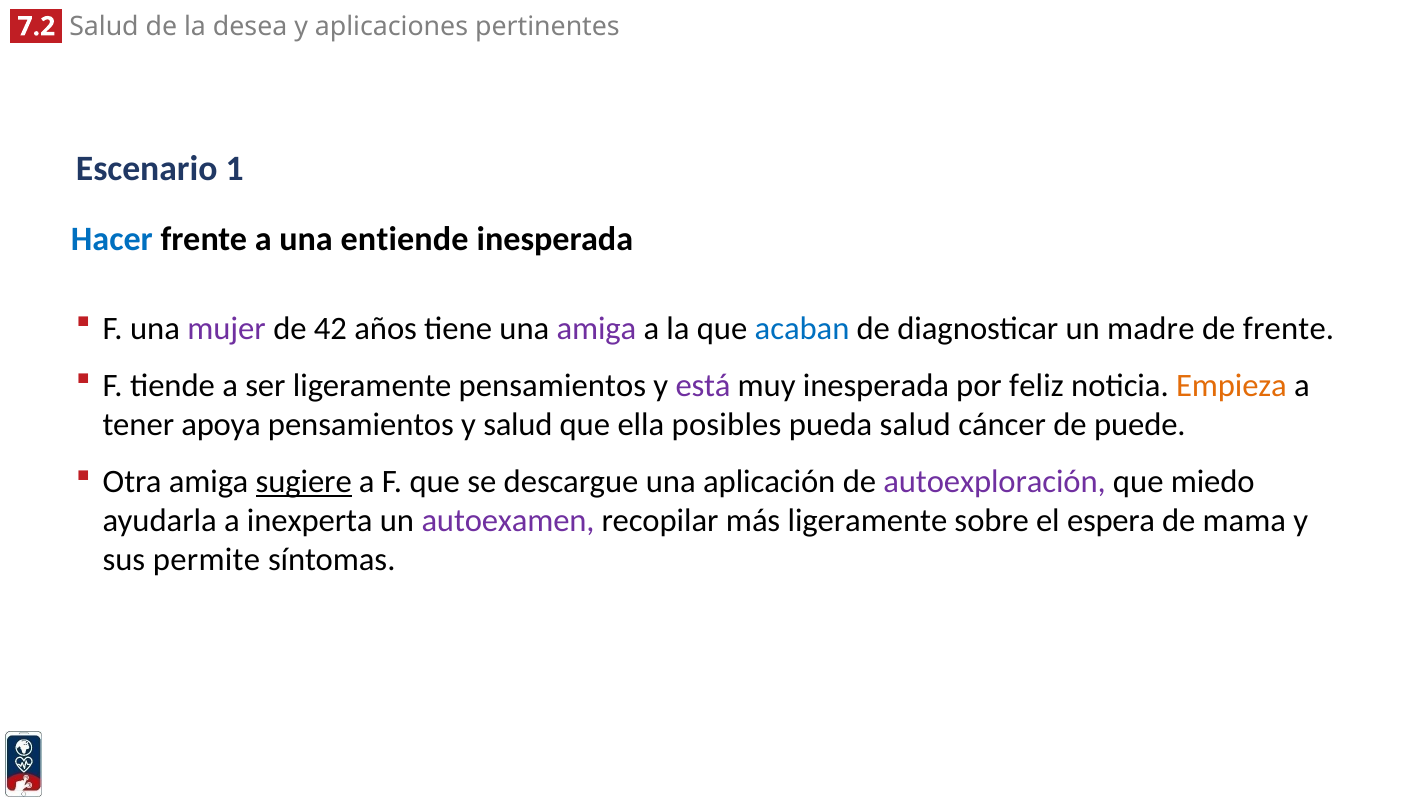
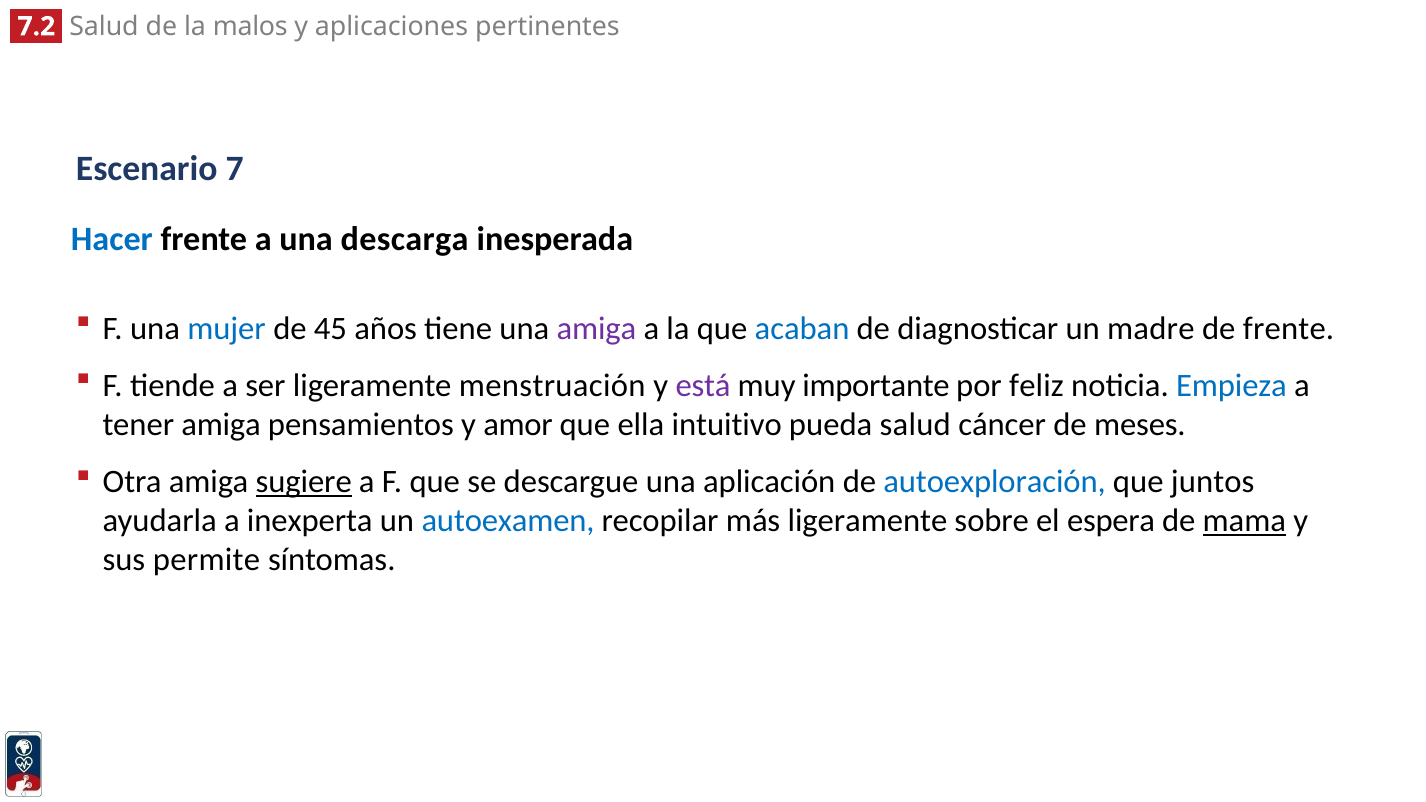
desea: desea -> malos
1: 1 -> 7
entiende: entiende -> descarga
mujer colour: purple -> blue
42: 42 -> 45
ligeramente pensamientos: pensamientos -> menstruación
muy inesperada: inesperada -> importante
Empieza colour: orange -> blue
tener apoya: apoya -> amiga
y salud: salud -> amor
posibles: posibles -> intuitivo
puede: puede -> meses
autoexploración colour: purple -> blue
miedo: miedo -> juntos
autoexamen colour: purple -> blue
mama underline: none -> present
